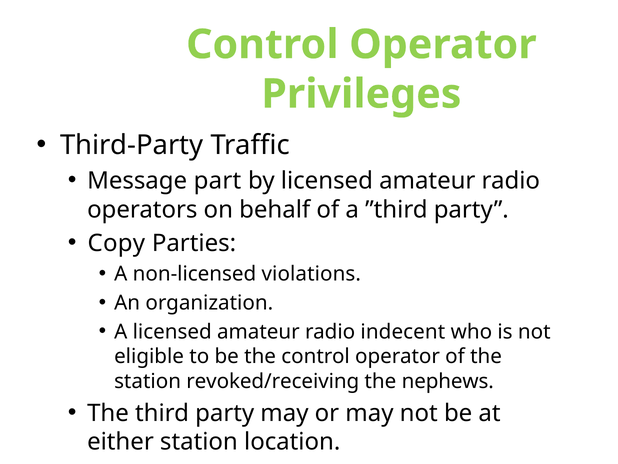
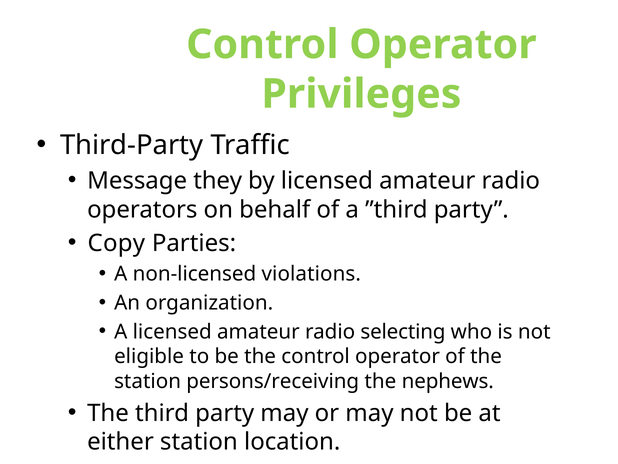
part: part -> they
indecent: indecent -> selecting
revoked/receiving: revoked/receiving -> persons/receiving
